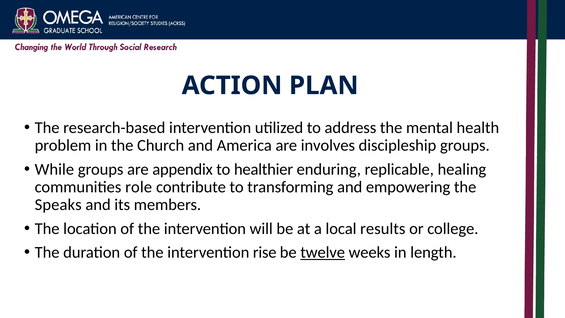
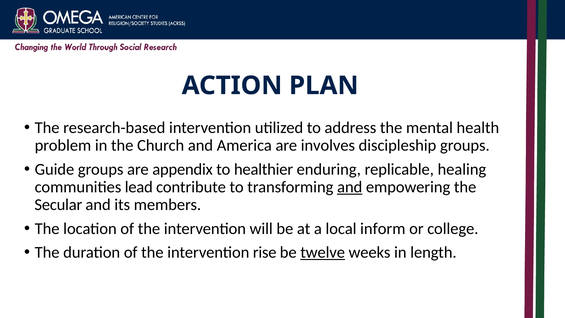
While: While -> Guide
role: role -> lead
and at (350, 187) underline: none -> present
Speaks: Speaks -> Secular
results: results -> inform
